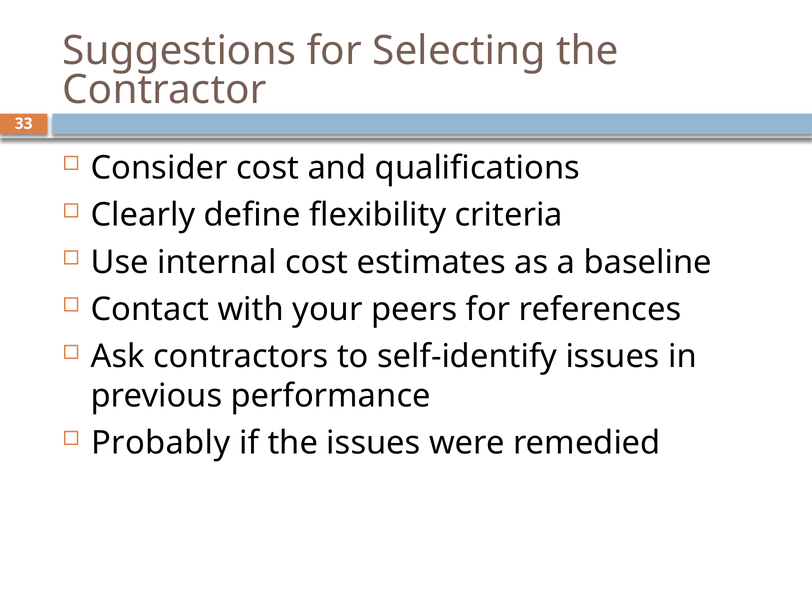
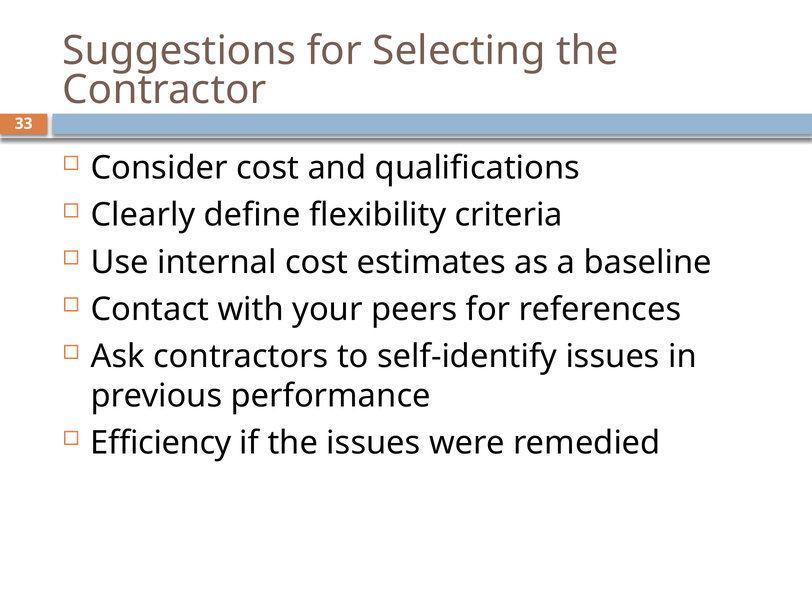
Probably: Probably -> Efficiency
